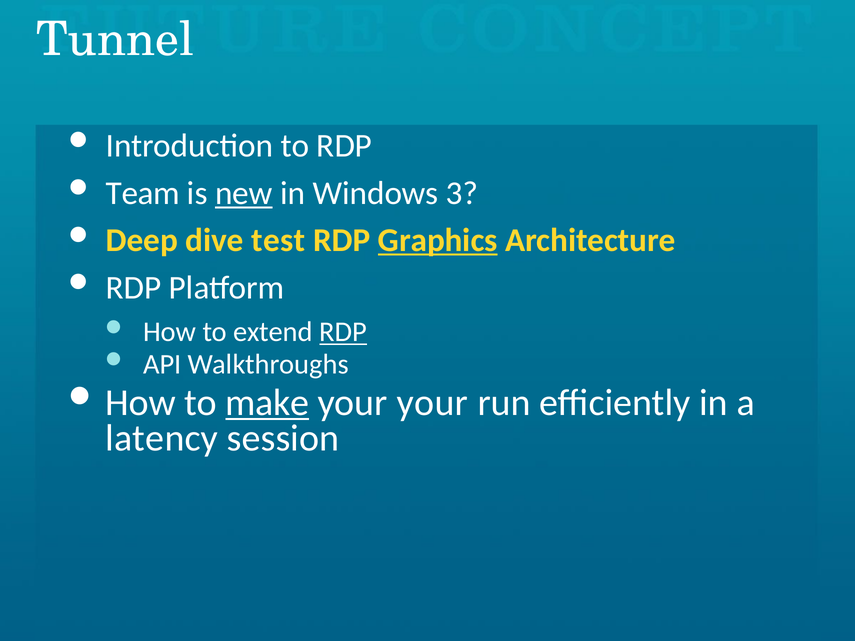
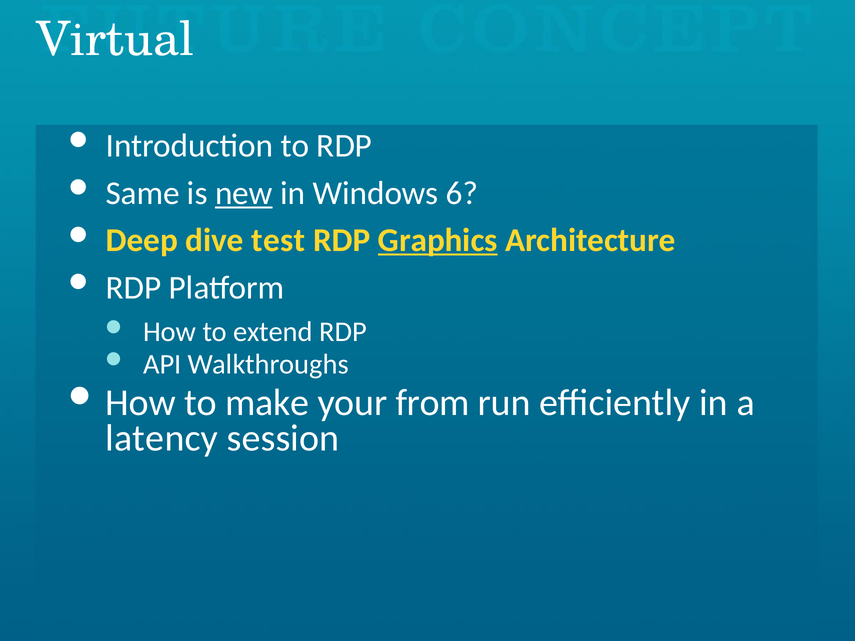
Tunnel: Tunnel -> Virtual
Team: Team -> Same
3: 3 -> 6
RDP at (343, 332) underline: present -> none
make underline: present -> none
your your: your -> from
